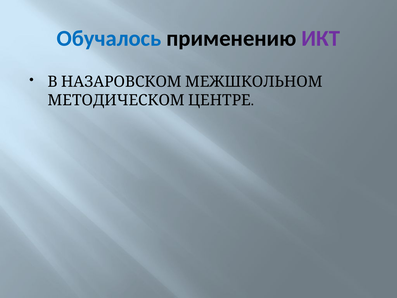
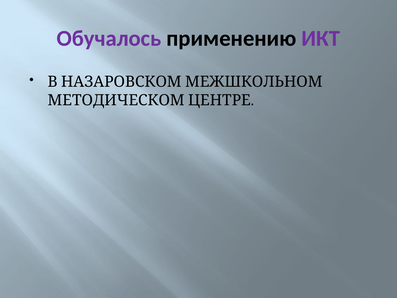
Обучалось colour: blue -> purple
